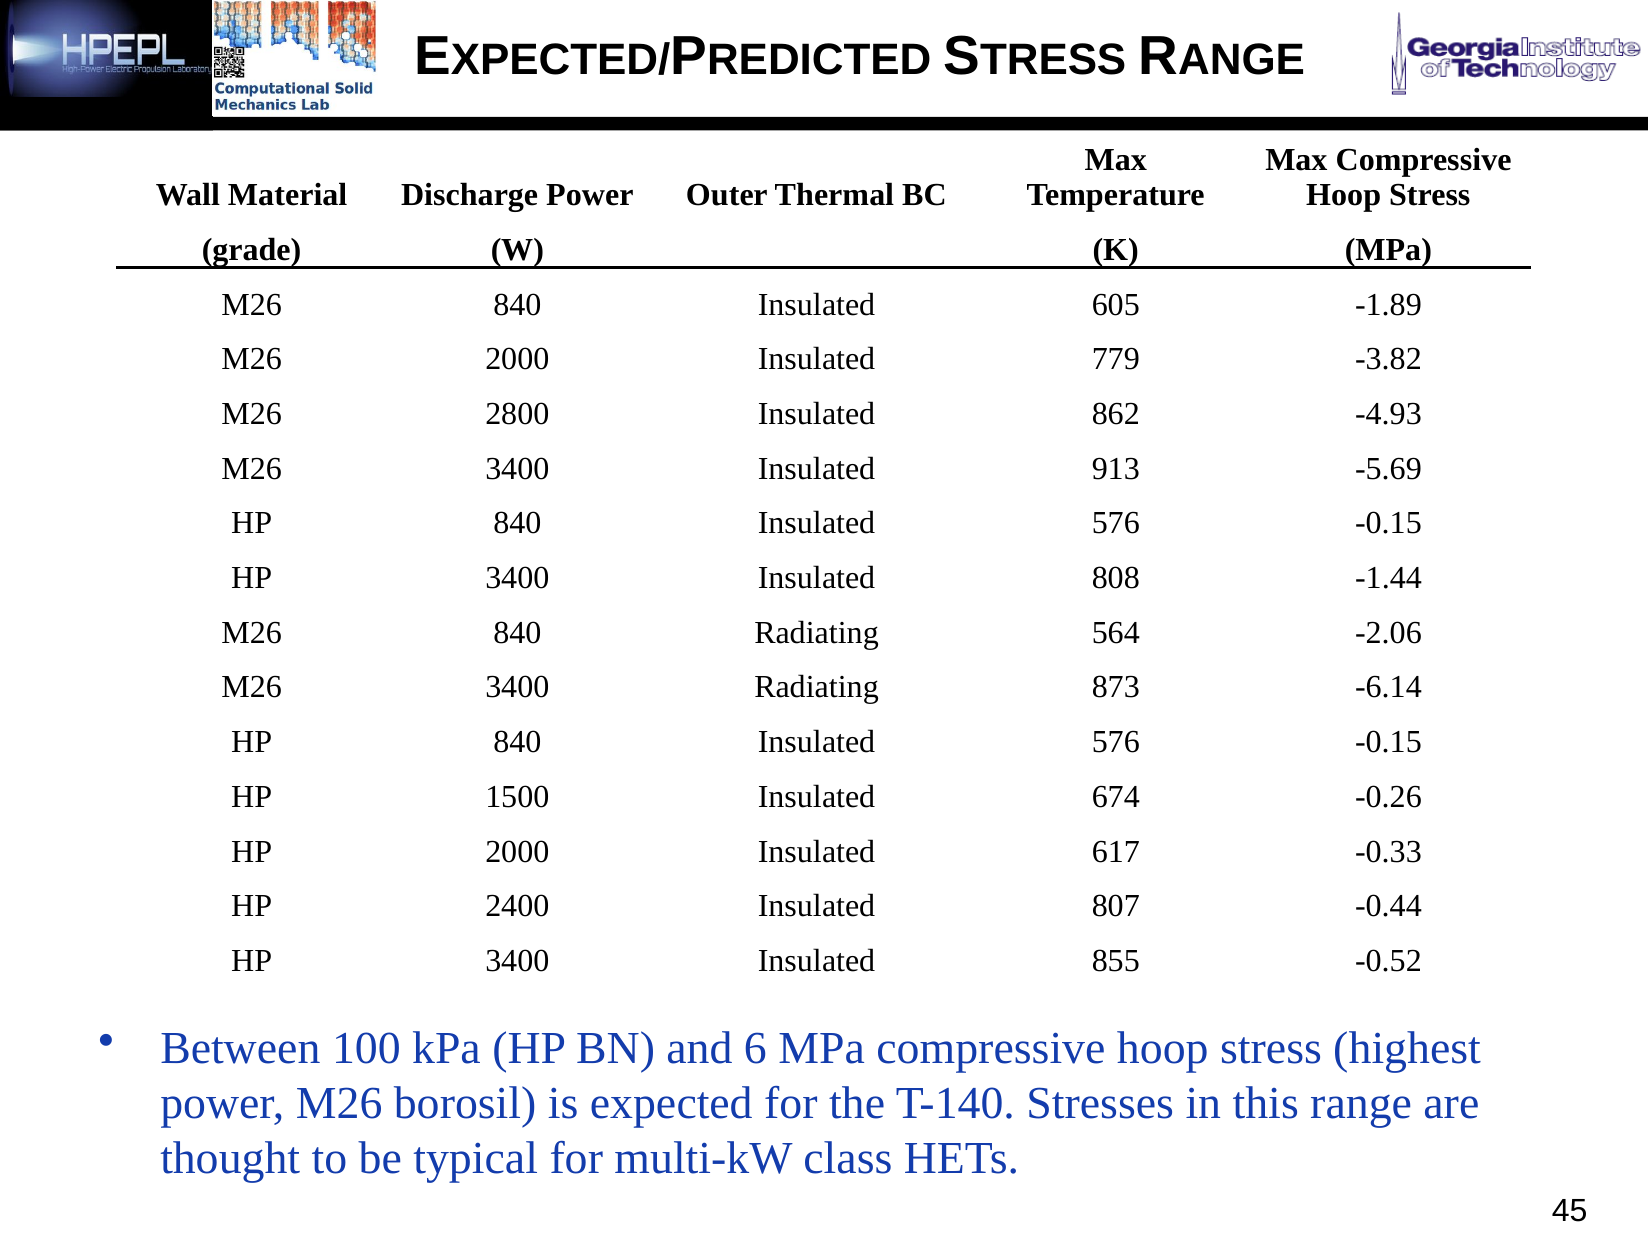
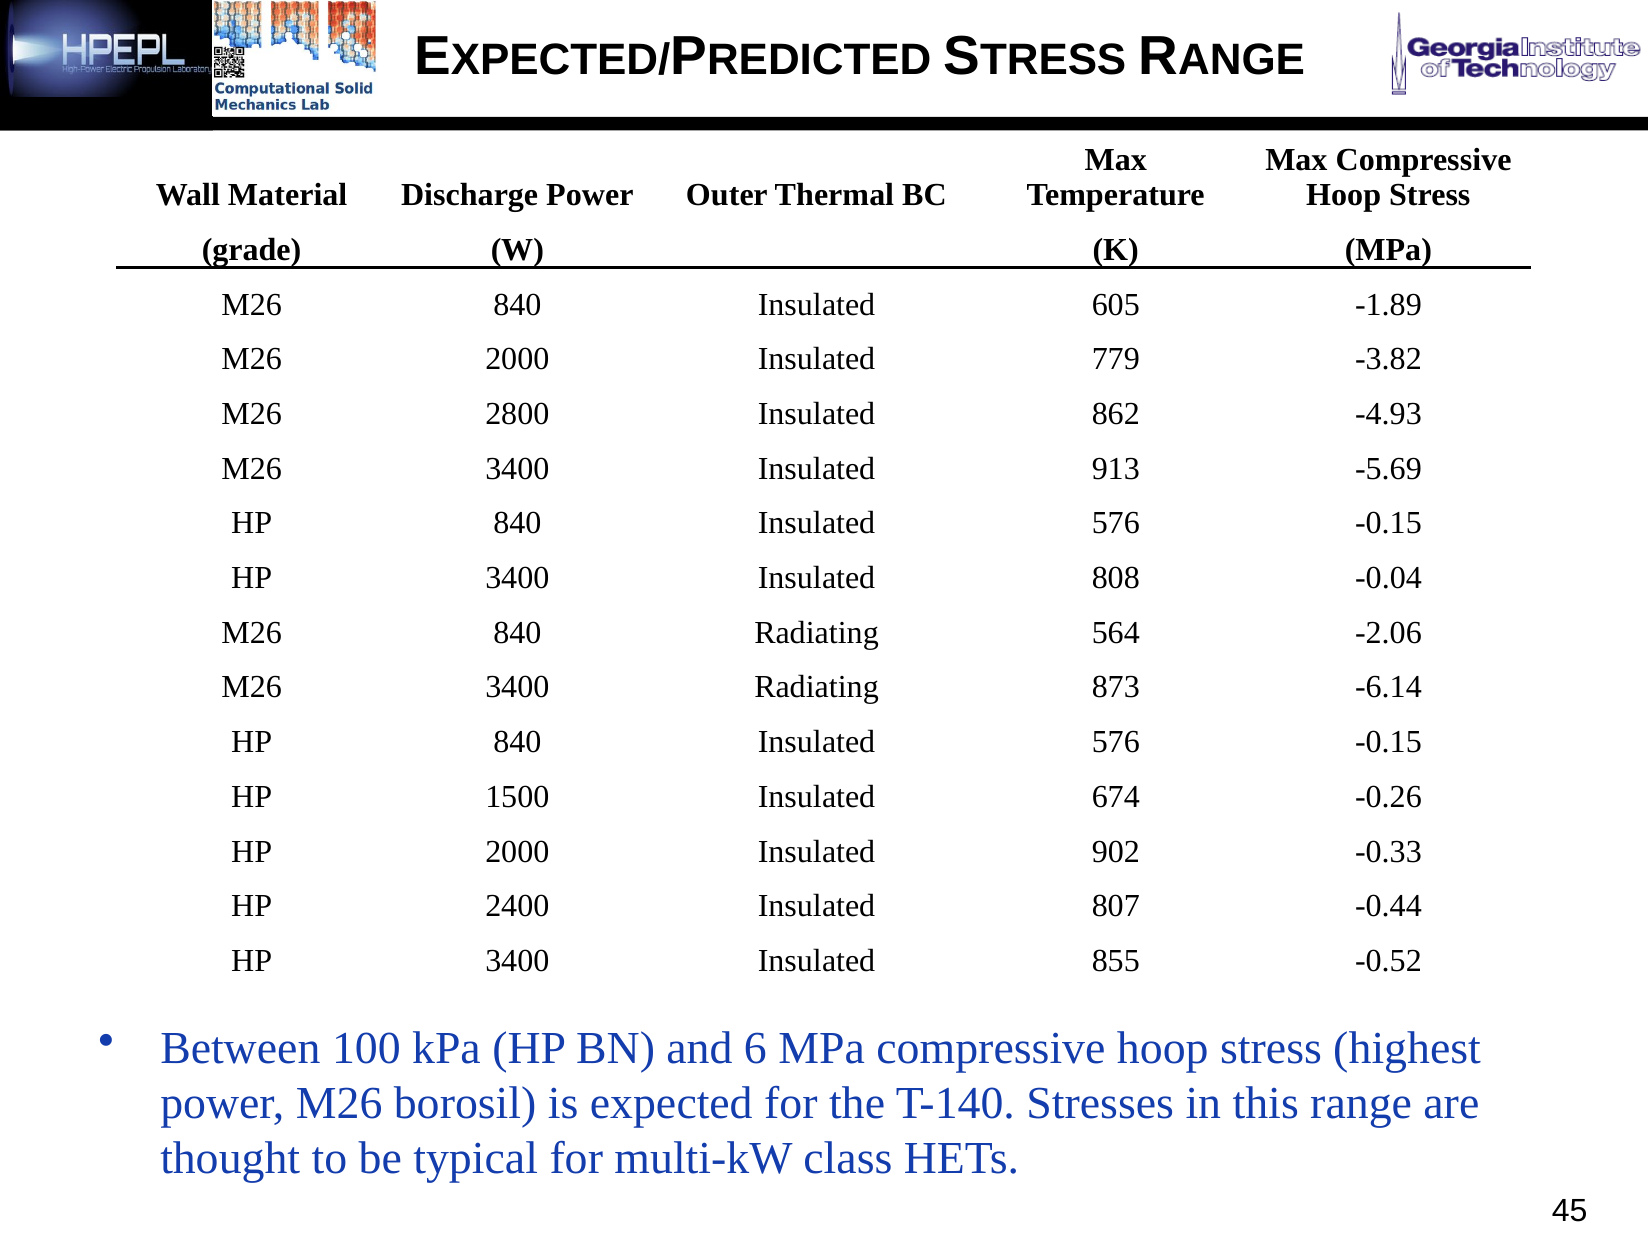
-1.44: -1.44 -> -0.04
617: 617 -> 902
